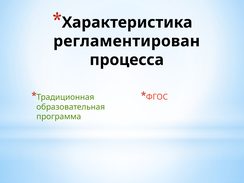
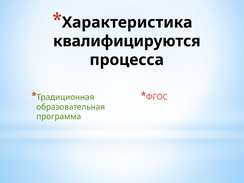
регламентирован: регламентирован -> квалифицируются
